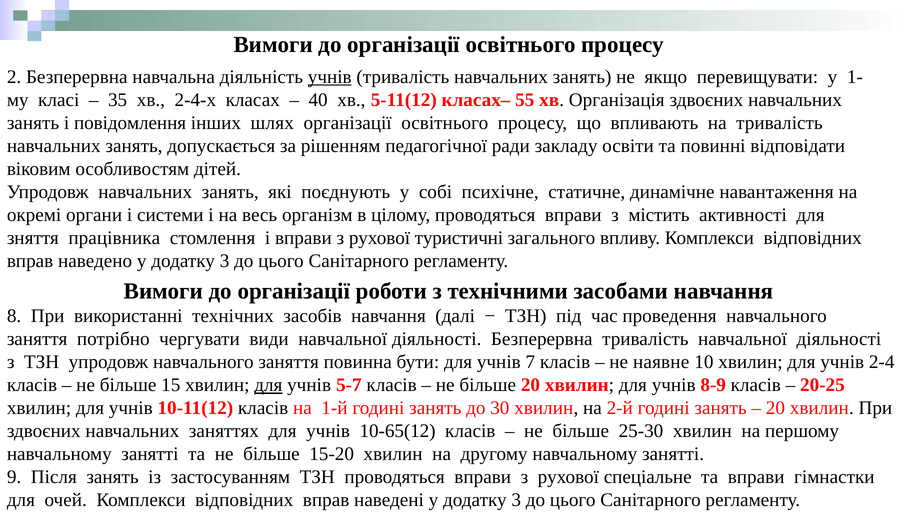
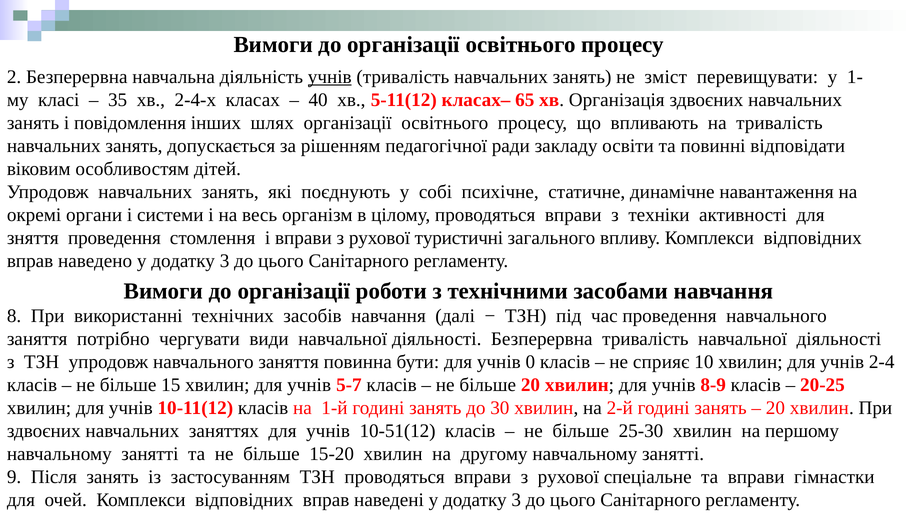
якщо: якщо -> зміст
55: 55 -> 65
містить: містить -> техніки
зняття працівника: працівника -> проведення
7: 7 -> 0
наявне: наявне -> сприяє
для at (268, 385) underline: present -> none
10-65(12: 10-65(12 -> 10-51(12
